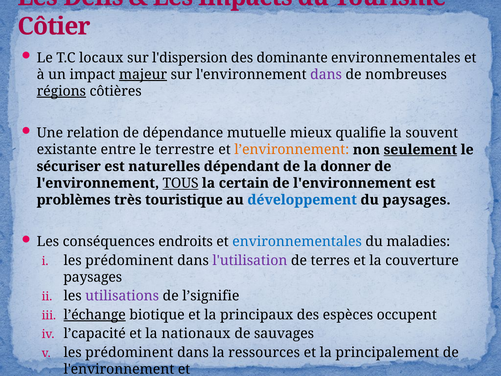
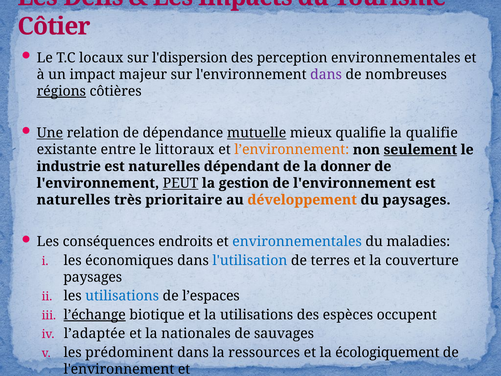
dominante: dominante -> perception
majeur underline: present -> none
Une underline: none -> present
mutuelle underline: none -> present
la souvent: souvent -> qualifie
terrestre: terrestre -> littoraux
sécuriser: sécuriser -> industrie
TOUS: TOUS -> PEUT
certain: certain -> gestion
problèmes at (74, 200): problèmes -> naturelles
touristique: touristique -> prioritaire
développement colour: blue -> orange
prédominent at (129, 260): prédominent -> économiques
l'utilisation colour: purple -> blue
utilisations at (122, 296) colour: purple -> blue
l’signifie: l’signifie -> l’espaces
la principaux: principaux -> utilisations
l’capacité: l’capacité -> l’adaptée
nationaux: nationaux -> nationales
principalement: principalement -> écologiquement
